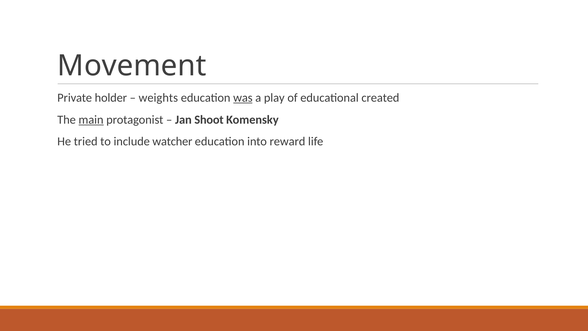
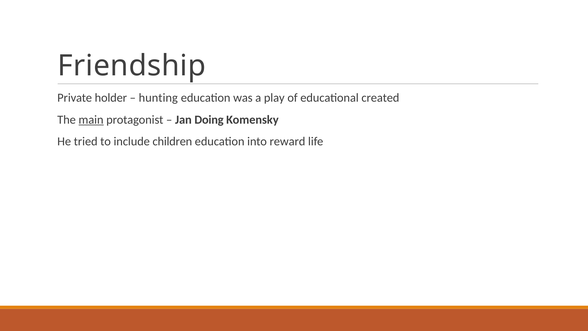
Movement: Movement -> Friendship
weights: weights -> hunting
was underline: present -> none
Shoot: Shoot -> Doing
watcher: watcher -> children
